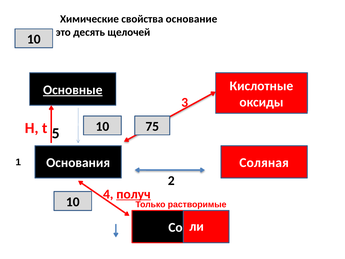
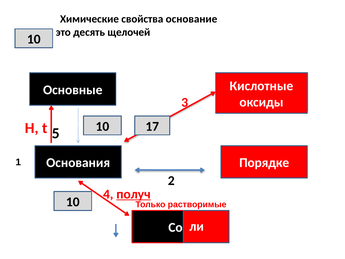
Основные underline: present -> none
75: 75 -> 17
Соляная: Соляная -> Порядке
